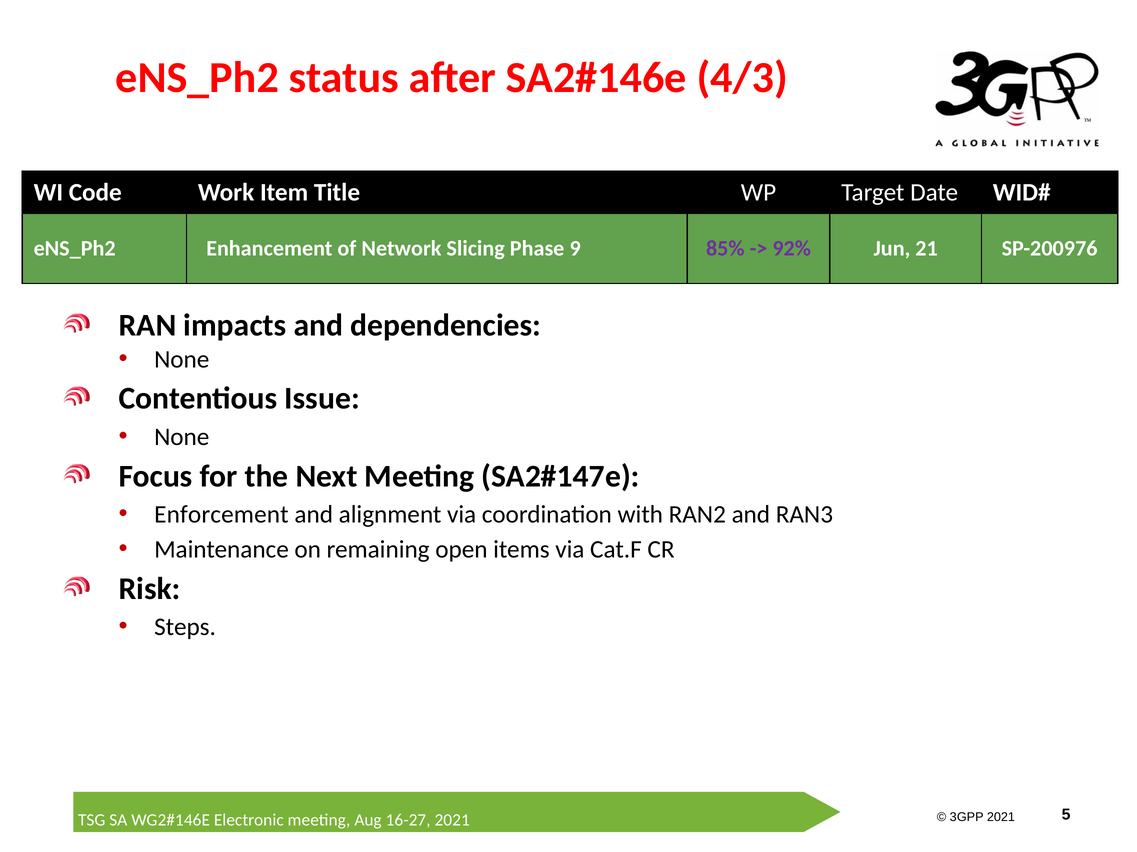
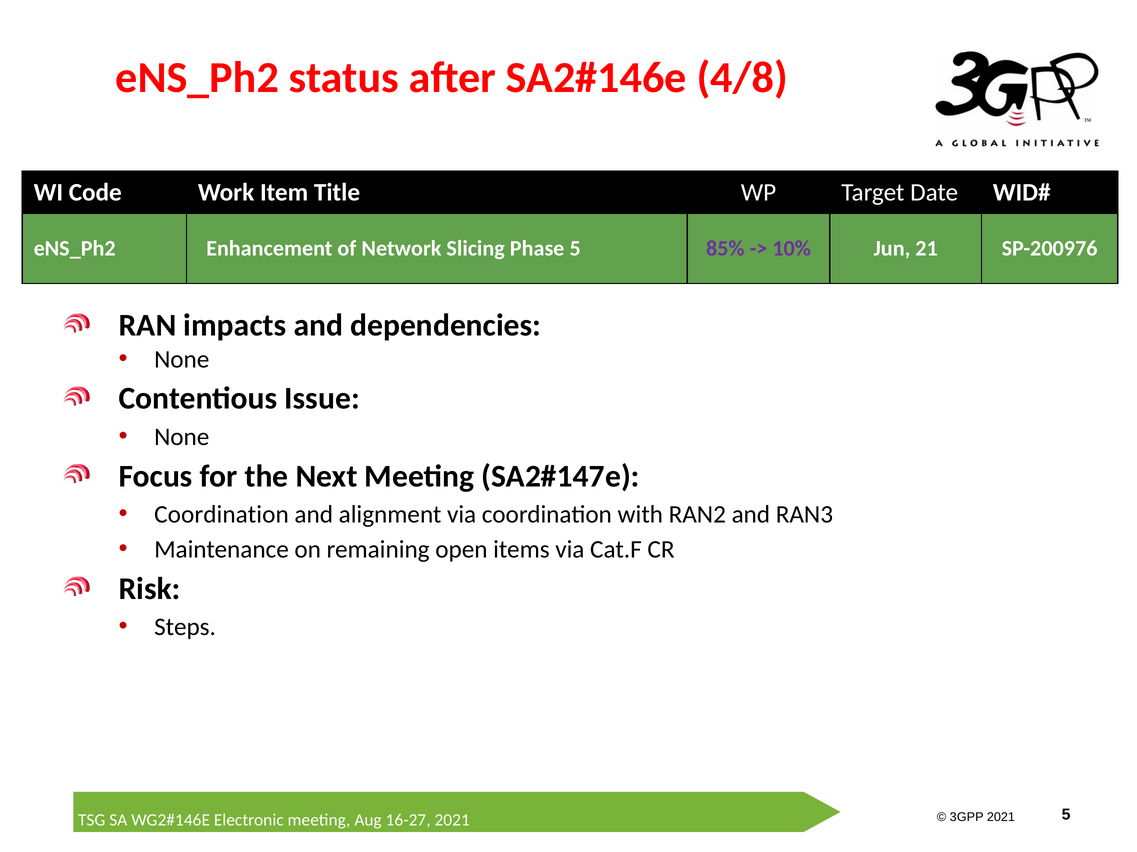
4/3: 4/3 -> 4/8
Phase 9: 9 -> 5
92%: 92% -> 10%
Enforcement at (221, 515): Enforcement -> Coordination
